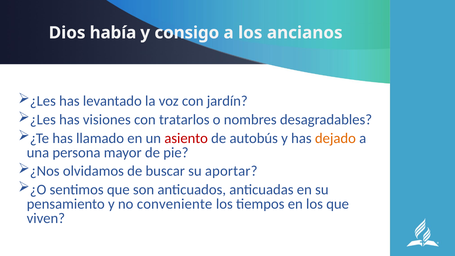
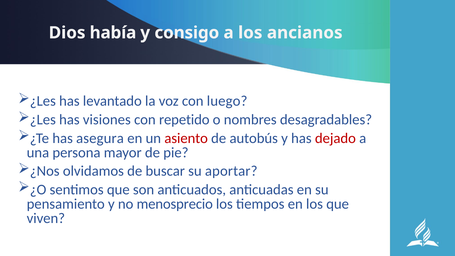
jardín: jardín -> luego
tratarlos: tratarlos -> repetido
llamado: llamado -> asegura
dejado colour: orange -> red
conveniente: conveniente -> menosprecio
